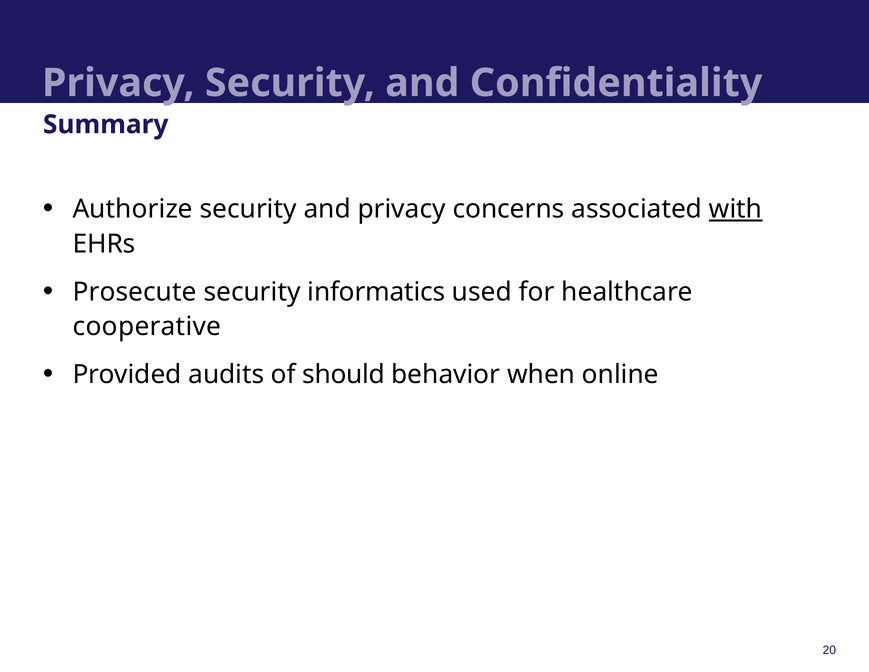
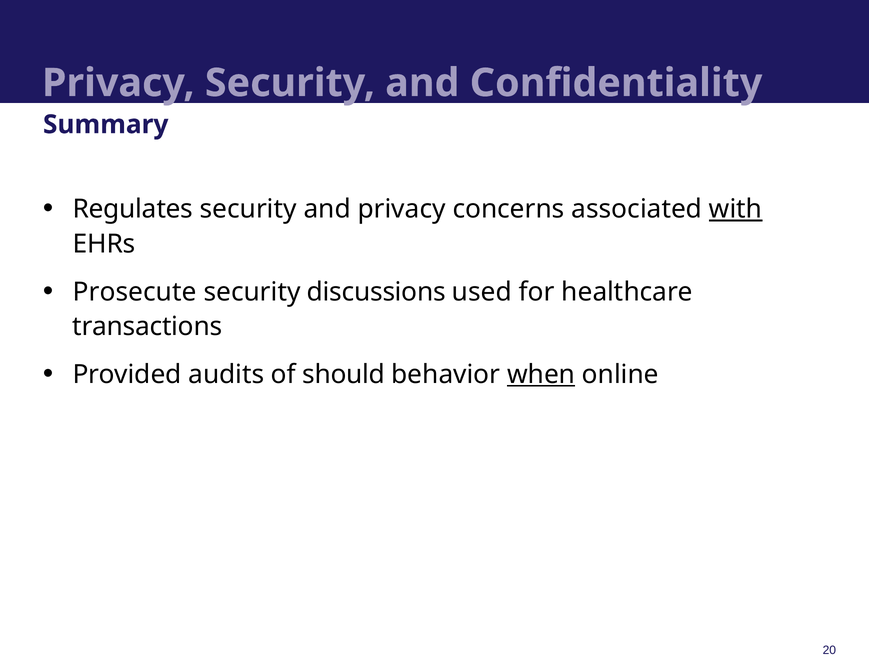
Authorize: Authorize -> Regulates
informatics: informatics -> discussions
cooperative: cooperative -> transactions
when underline: none -> present
